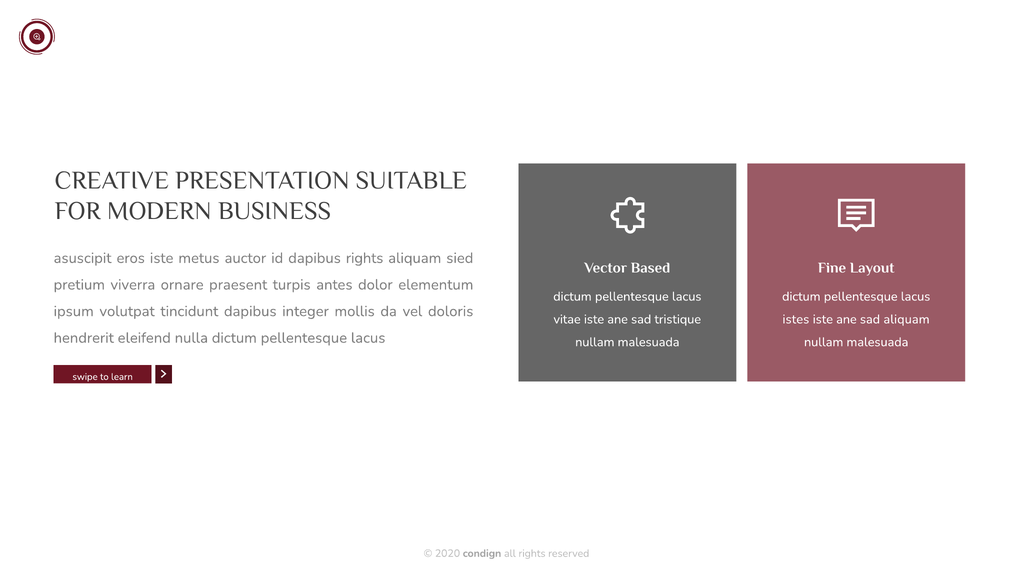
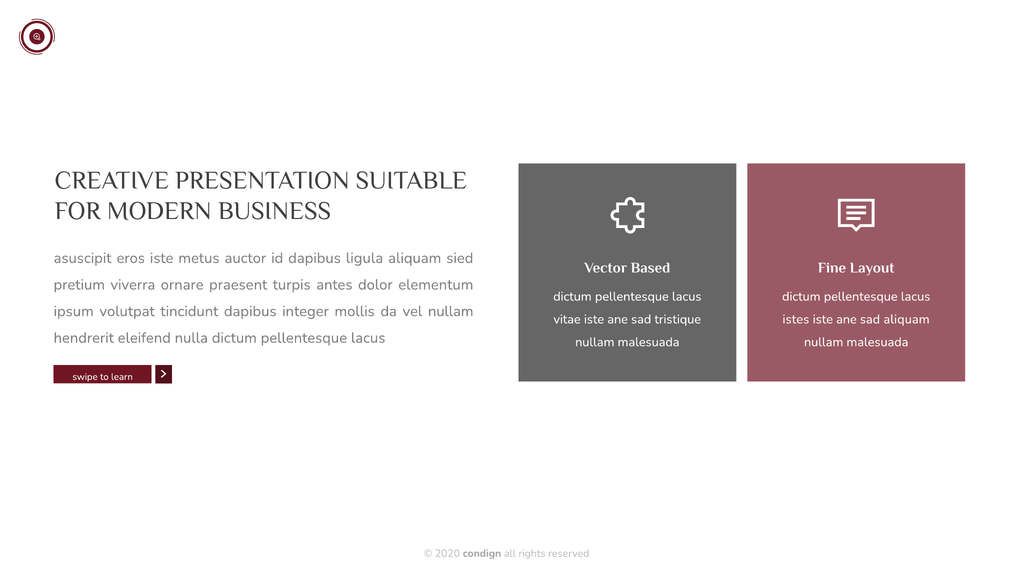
dapibus rights: rights -> ligula
vel doloris: doloris -> nullam
